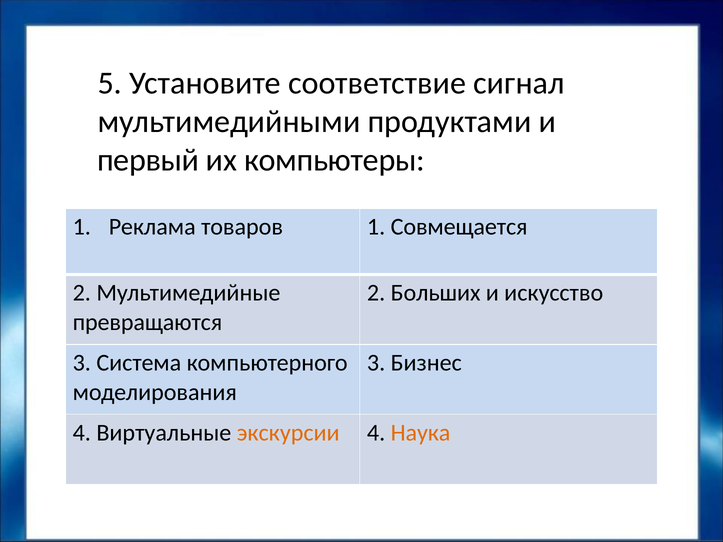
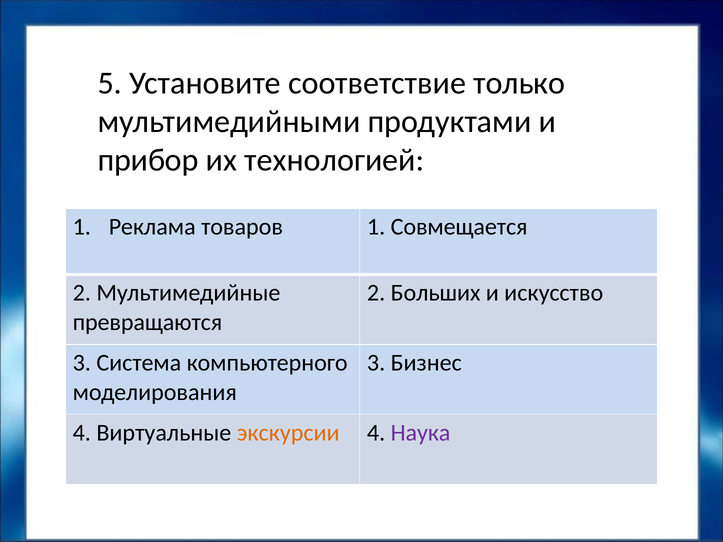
сигнал: сигнал -> только
первый: первый -> прибор
компьютеры: компьютеры -> технологией
Наука colour: orange -> purple
